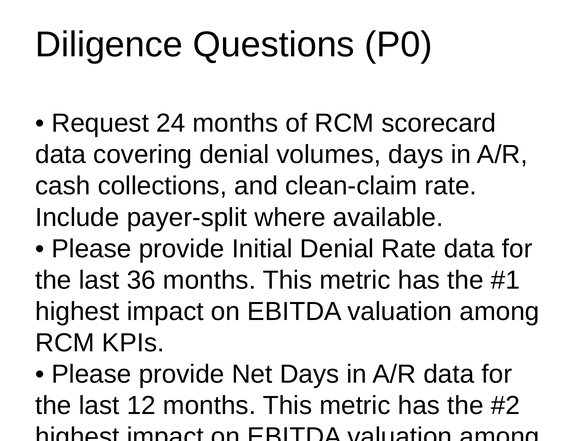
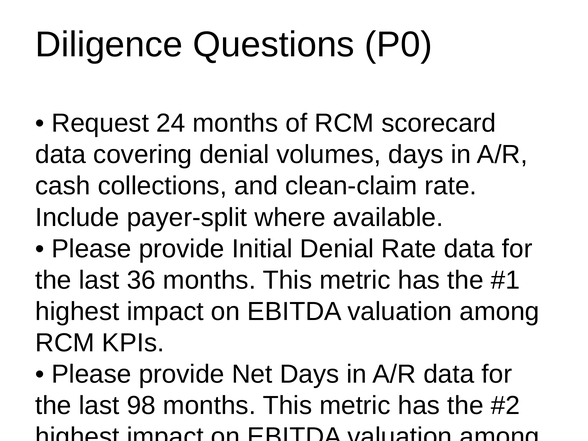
12: 12 -> 98
